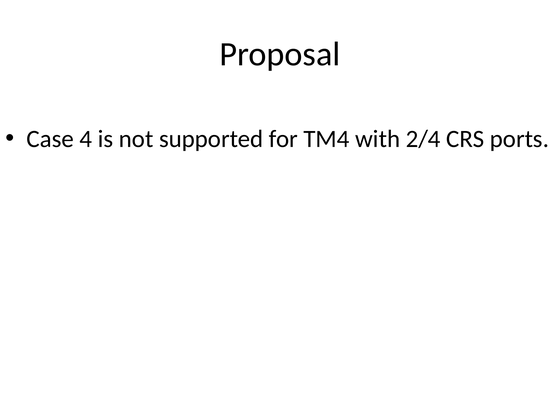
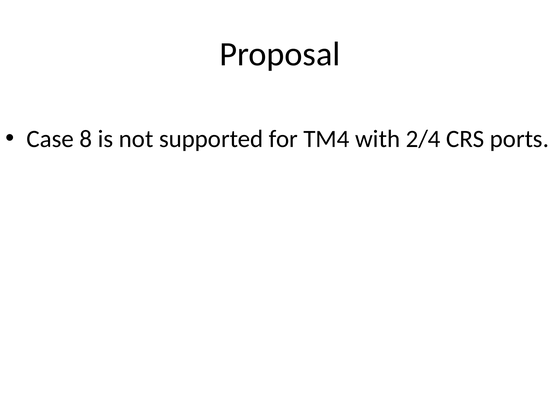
4: 4 -> 8
